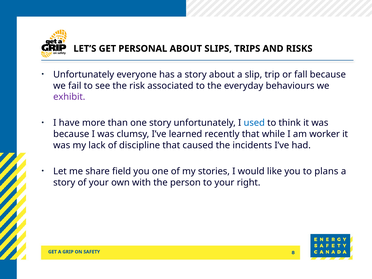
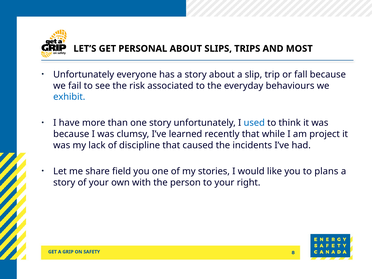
RISKS: RISKS -> MOST
exhibit colour: purple -> blue
worker: worker -> project
